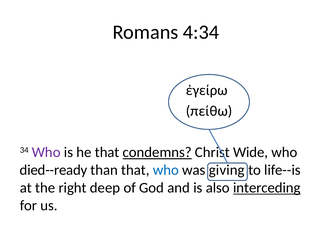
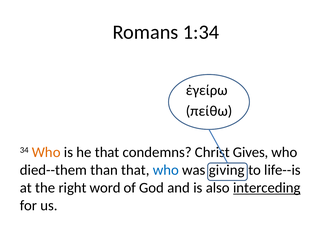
4:34: 4:34 -> 1:34
Who at (46, 152) colour: purple -> orange
condemns underline: present -> none
Wide: Wide -> Gives
died--ready: died--ready -> died--them
deep: deep -> word
